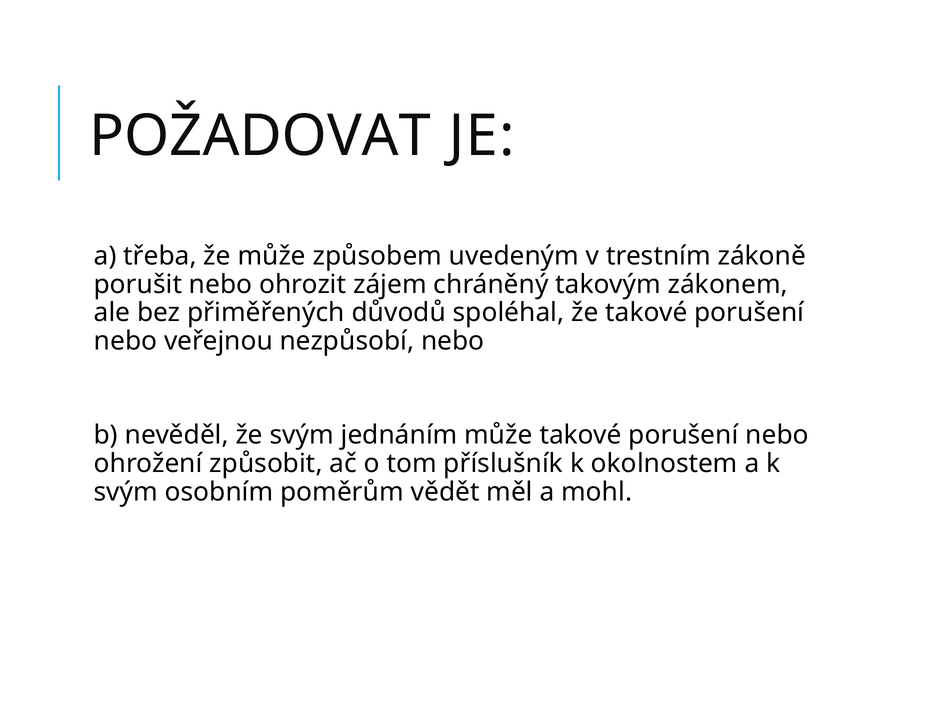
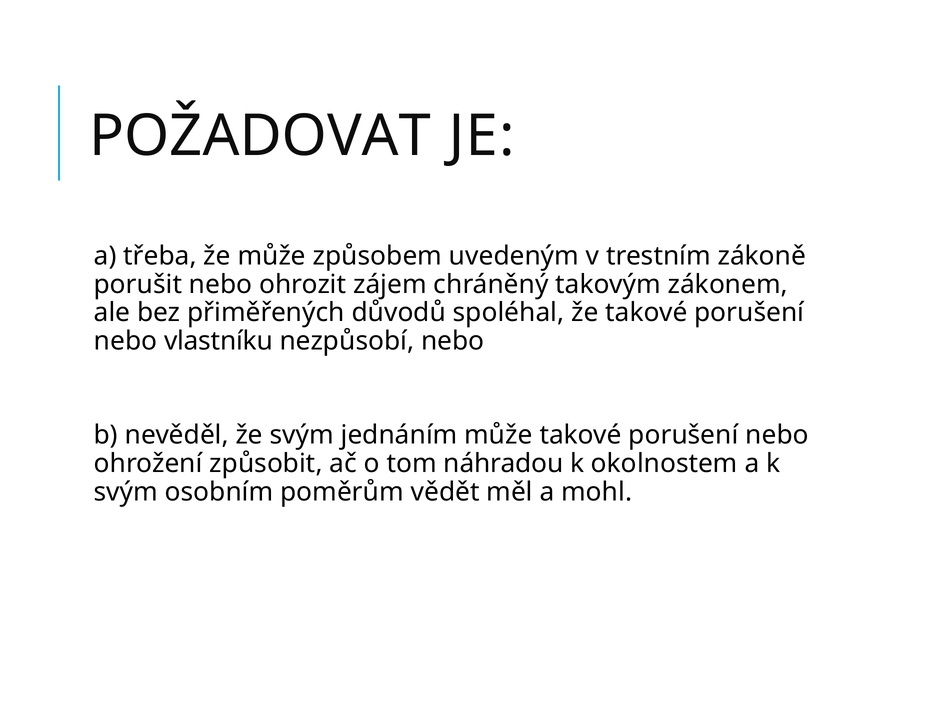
veřejnou: veřejnou -> vlastníku
příslušník: příslušník -> náhradou
